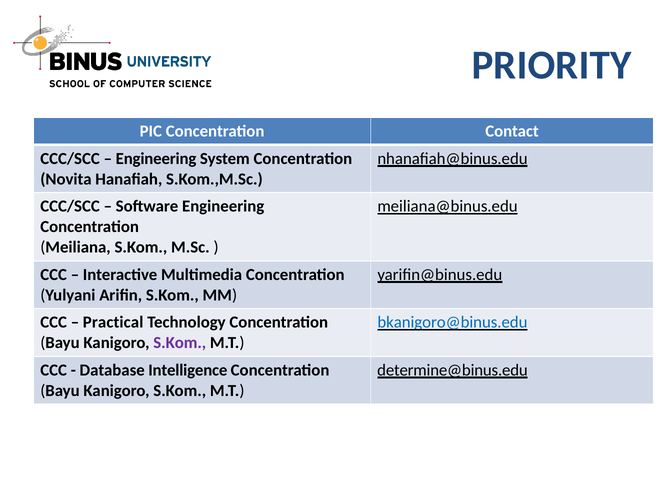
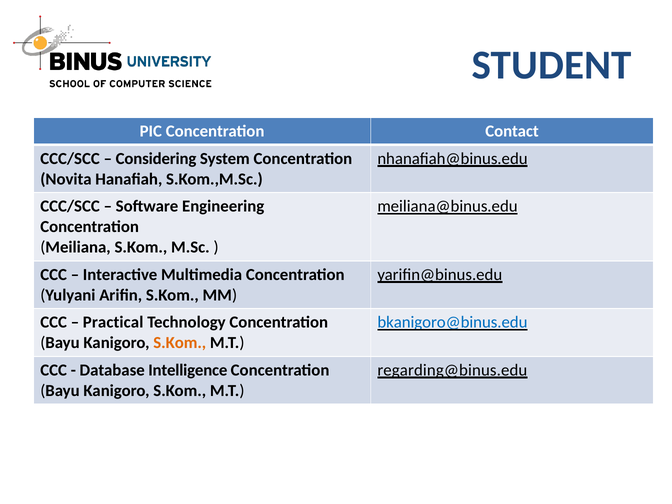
PRIORITY: PRIORITY -> STUDENT
Engineering at (156, 159): Engineering -> Considering
S.Kom at (180, 343) colour: purple -> orange
determine@binus.edu: determine@binus.edu -> regarding@binus.edu
